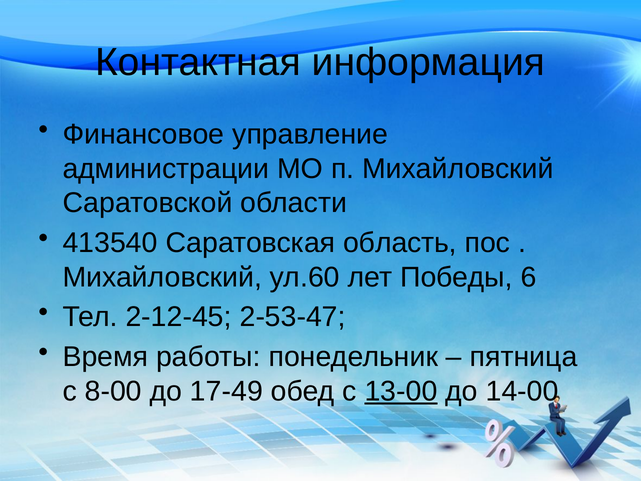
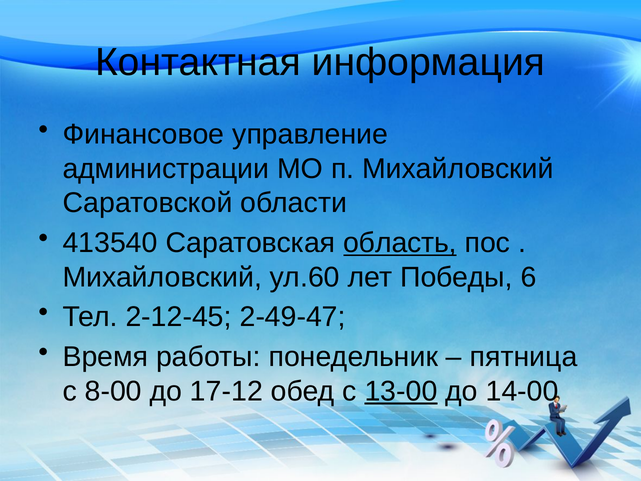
область underline: none -> present
2-53-47: 2-53-47 -> 2-49-47
17-49: 17-49 -> 17-12
